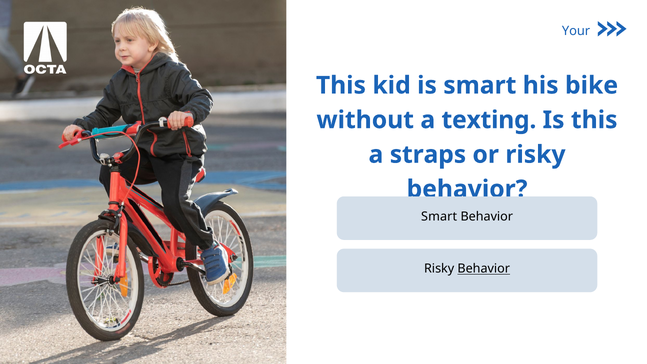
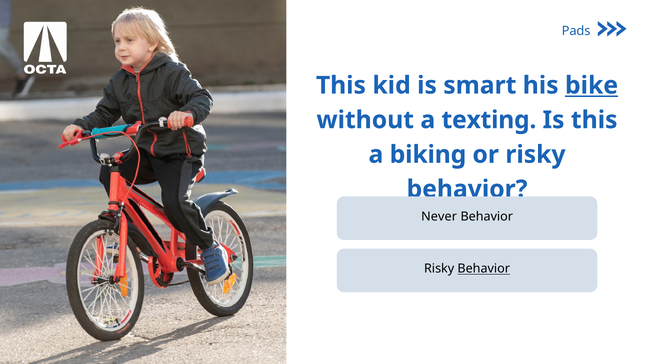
Your: Your -> Pads
bike underline: none -> present
straps: straps -> biking
Smart at (439, 216): Smart -> Never
